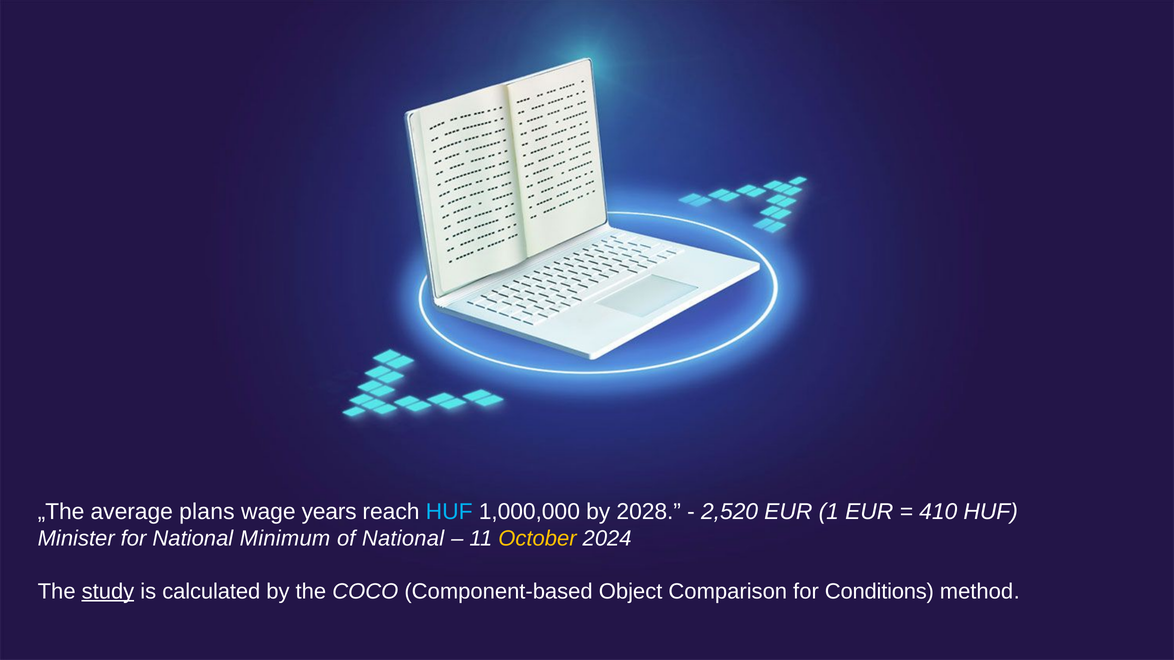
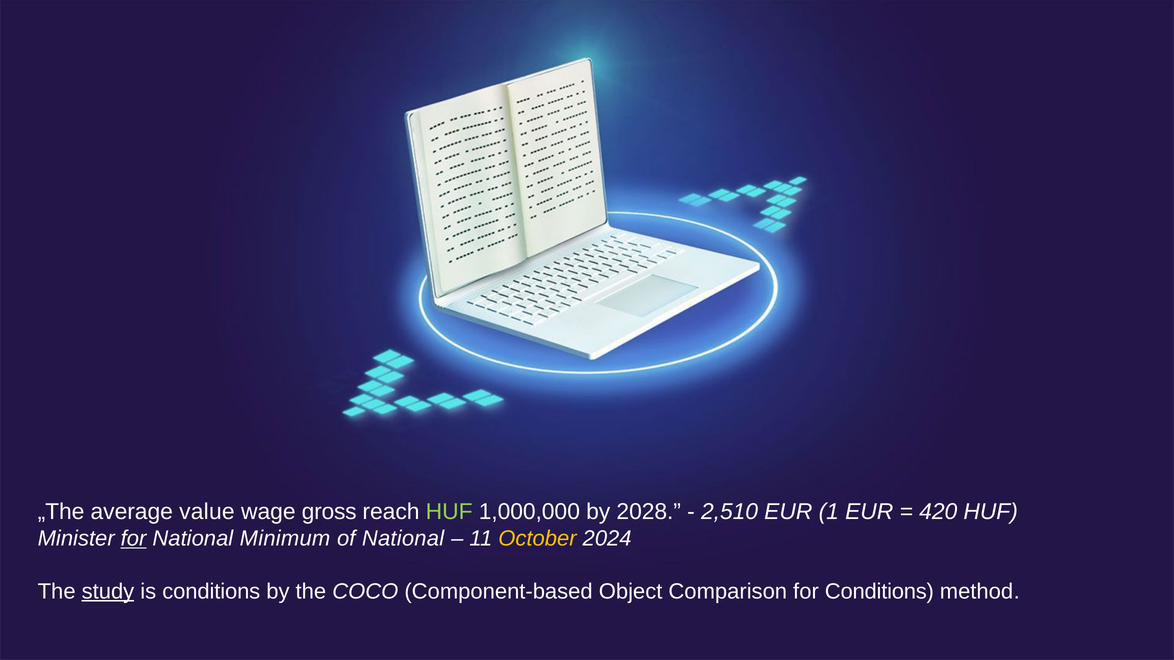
plans: plans -> value
years: years -> gross
HUF at (449, 512) colour: light blue -> light green
2,520: 2,520 -> 2,510
410: 410 -> 420
for at (134, 539) underline: none -> present
is calculated: calculated -> conditions
